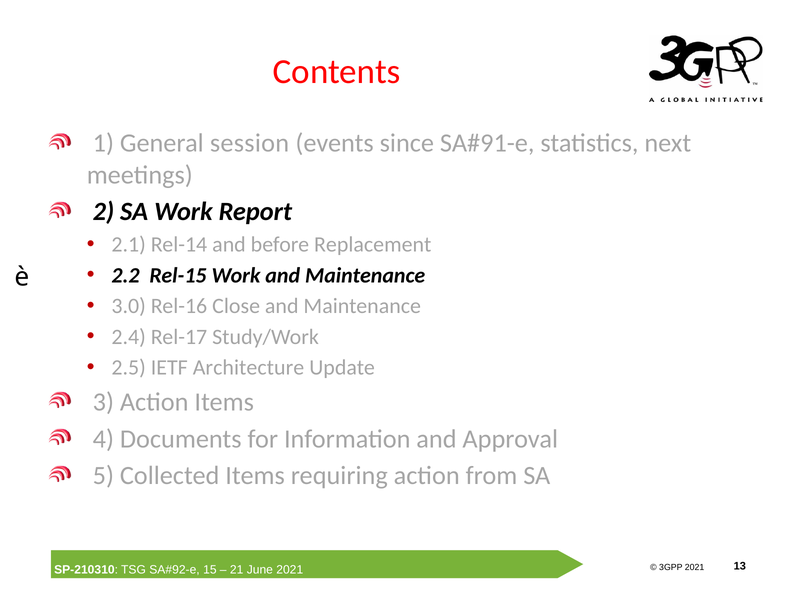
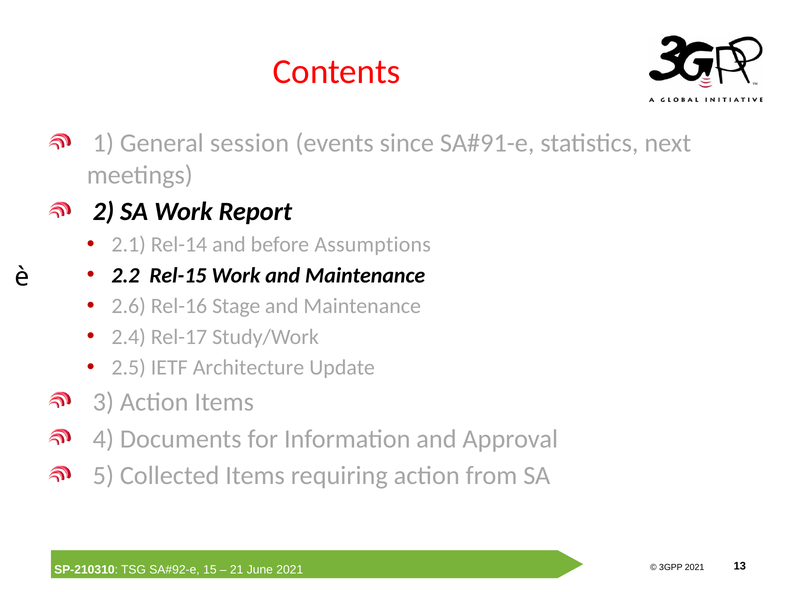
Replacement: Replacement -> Assumptions
3.0: 3.0 -> 2.6
Close: Close -> Stage
